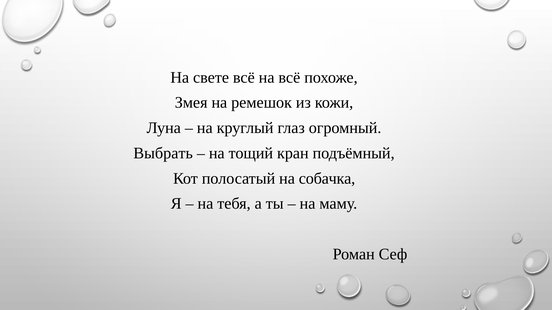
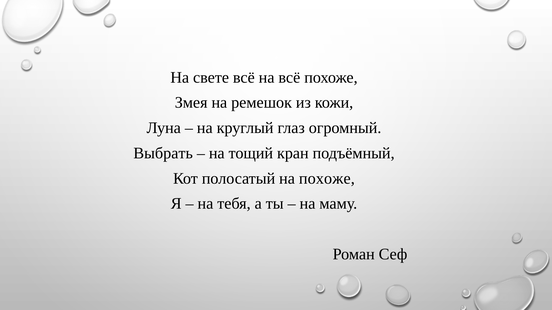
на собачка: собачка -> похоже
